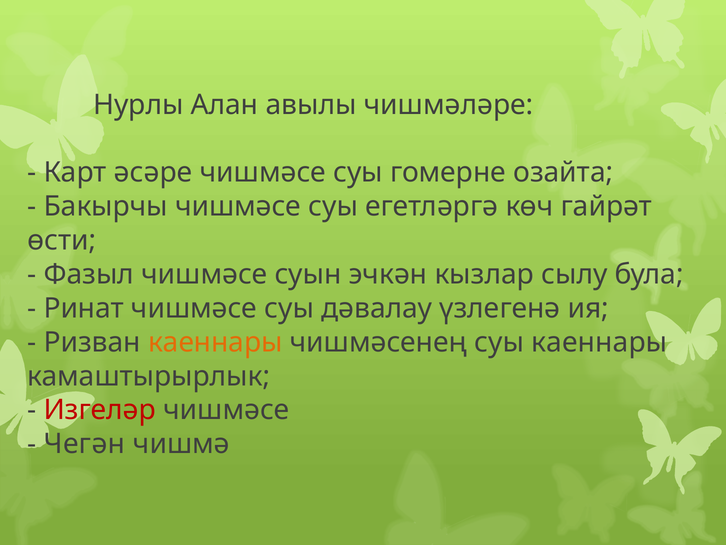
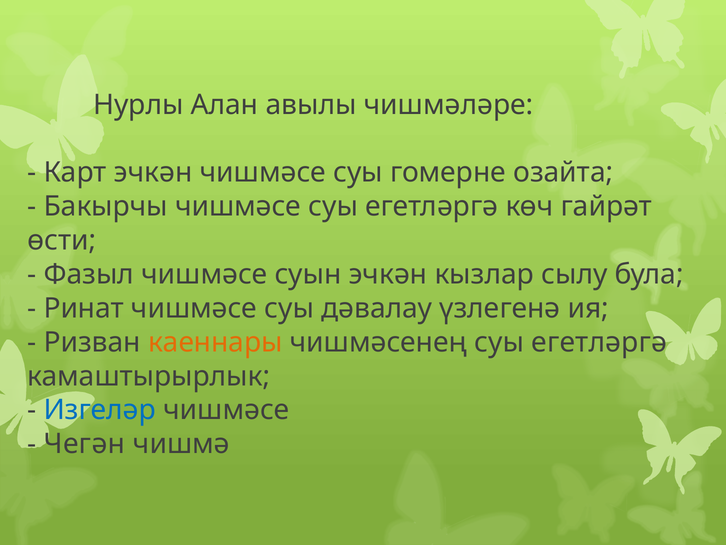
Карт әсәре: әсәре -> эчкән
чишмәсенең суы каеннары: каеннары -> егетләргә
Изгеләр colour: red -> blue
